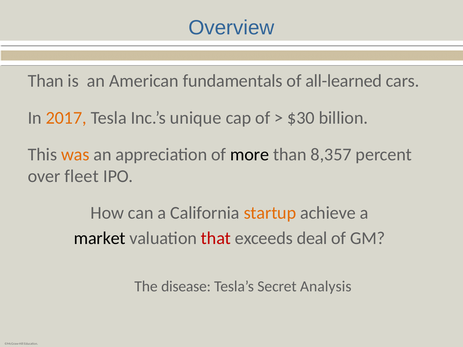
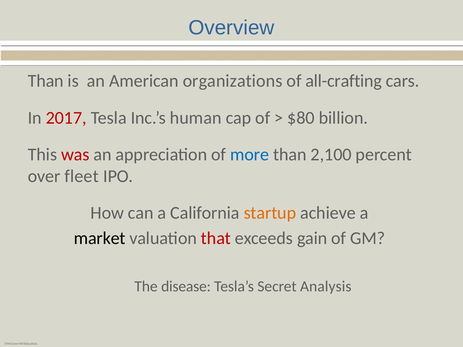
fundamentals: fundamentals -> organizations
all-learned: all-learned -> all-crafting
2017 colour: orange -> red
unique: unique -> human
$30: $30 -> $80
was colour: orange -> red
more colour: black -> blue
8,357: 8,357 -> 2,100
deal: deal -> gain
